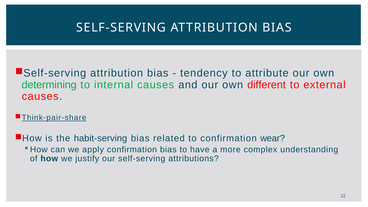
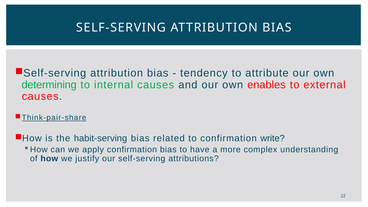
different: different -> enables
wear: wear -> write
